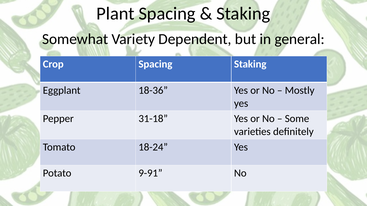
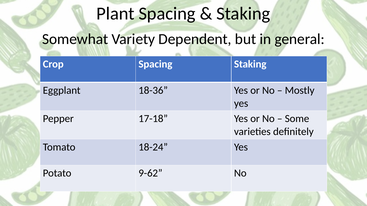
31-18: 31-18 -> 17-18
9-91: 9-91 -> 9-62
